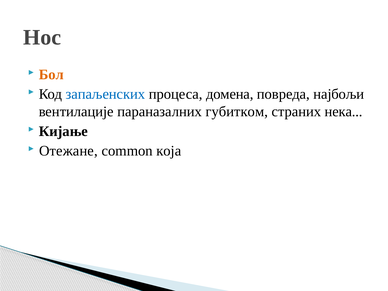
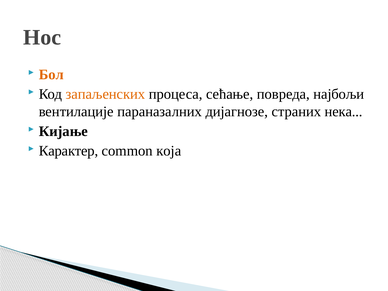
запаљенских colour: blue -> orange
домена: домена -> сећање
губитком: губитком -> дијагнозе
Отежане: Отежане -> Карактер
